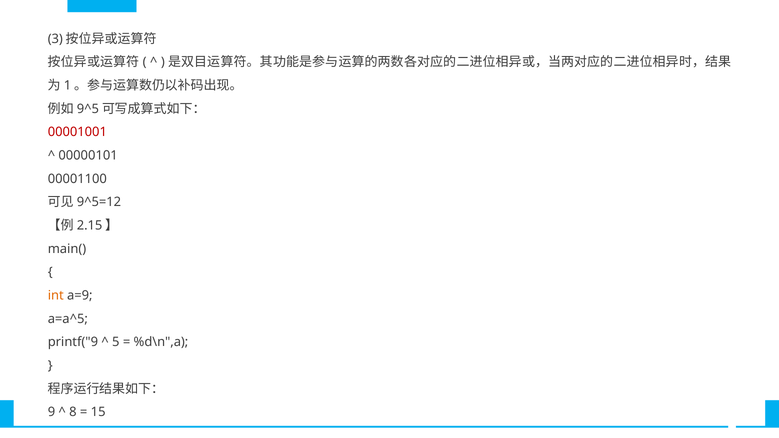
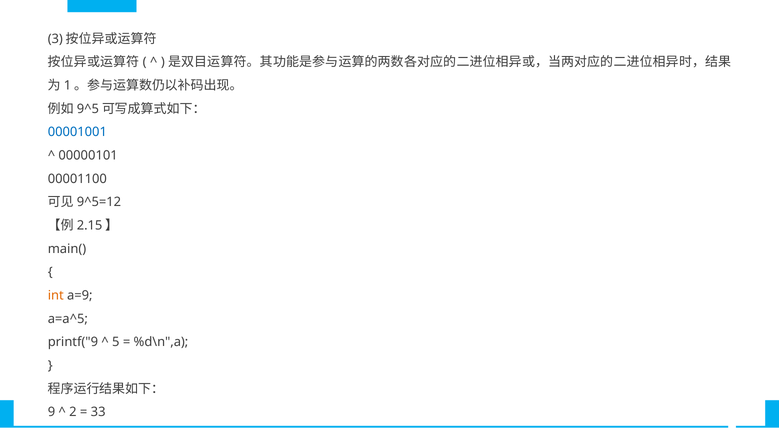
00001001 colour: red -> blue
8: 8 -> 2
15: 15 -> 33
